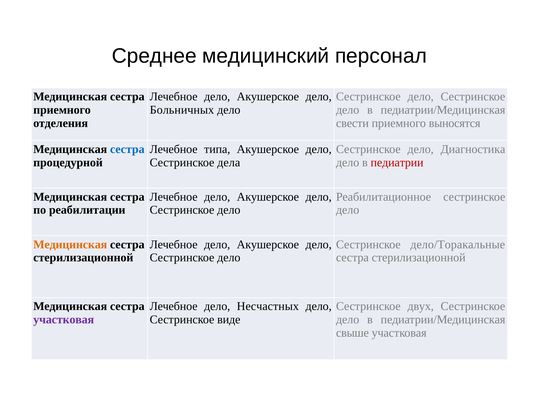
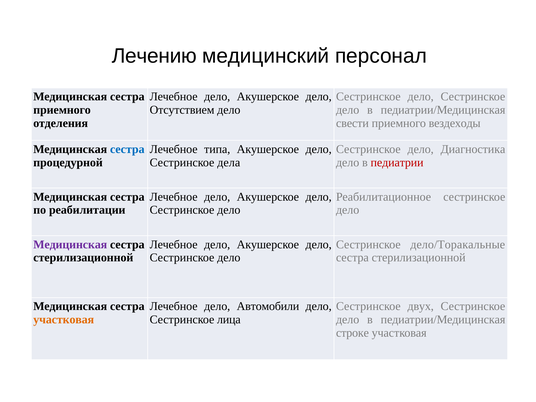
Среднее: Среднее -> Лечению
Больничных: Больничных -> Отсутствием
выносятся: выносятся -> вездеходы
Медицинская at (70, 244) colour: orange -> purple
Несчастных: Несчастных -> Автомобили
участковая at (64, 320) colour: purple -> orange
виде: виде -> лица
свыше: свыше -> строке
